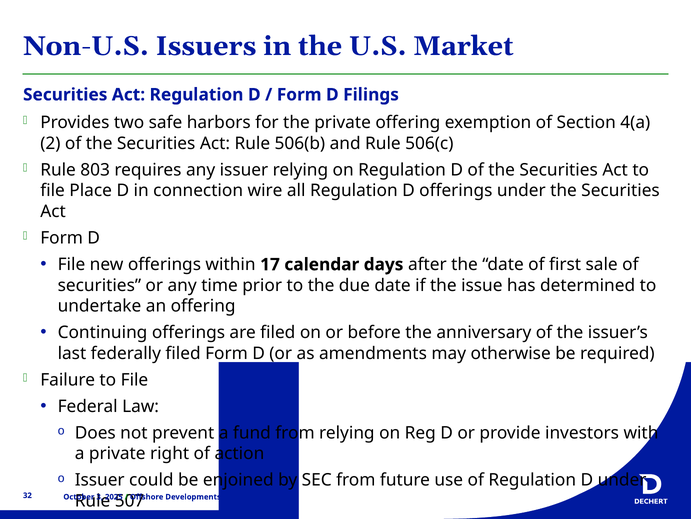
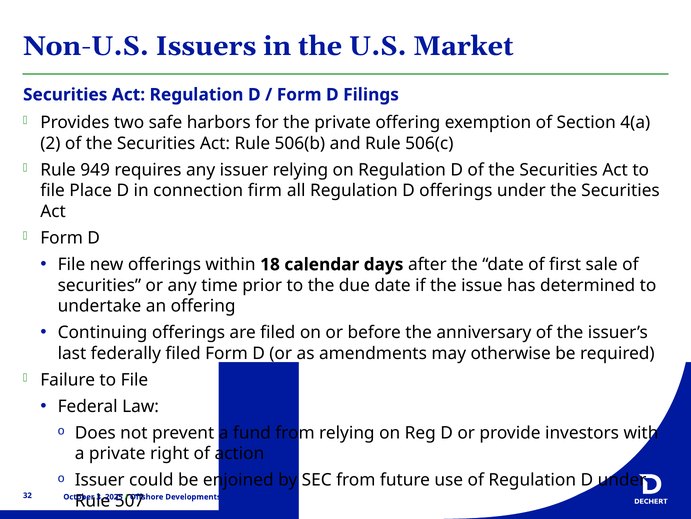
803: 803 -> 949
wire: wire -> firm
17: 17 -> 18
